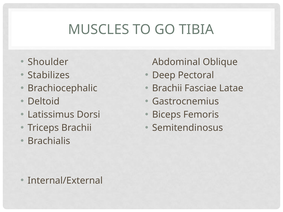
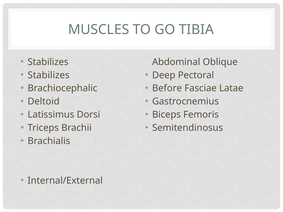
Shoulder at (48, 62): Shoulder -> Stabilizes
Brachii at (167, 88): Brachii -> Before
